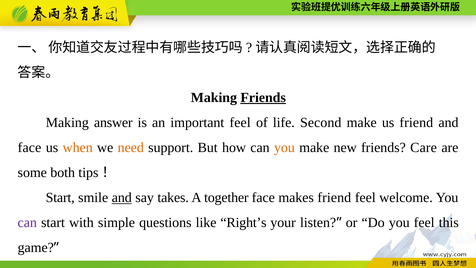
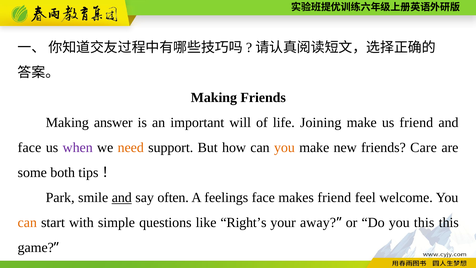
Friends at (263, 97) underline: present -> none
important feel: feel -> will
Second: Second -> Joining
when colour: orange -> purple
Start at (60, 198): Start -> Park
takes: takes -> often
together: together -> feelings
can at (27, 223) colour: purple -> orange
listen: listen -> away
you feel: feel -> this
